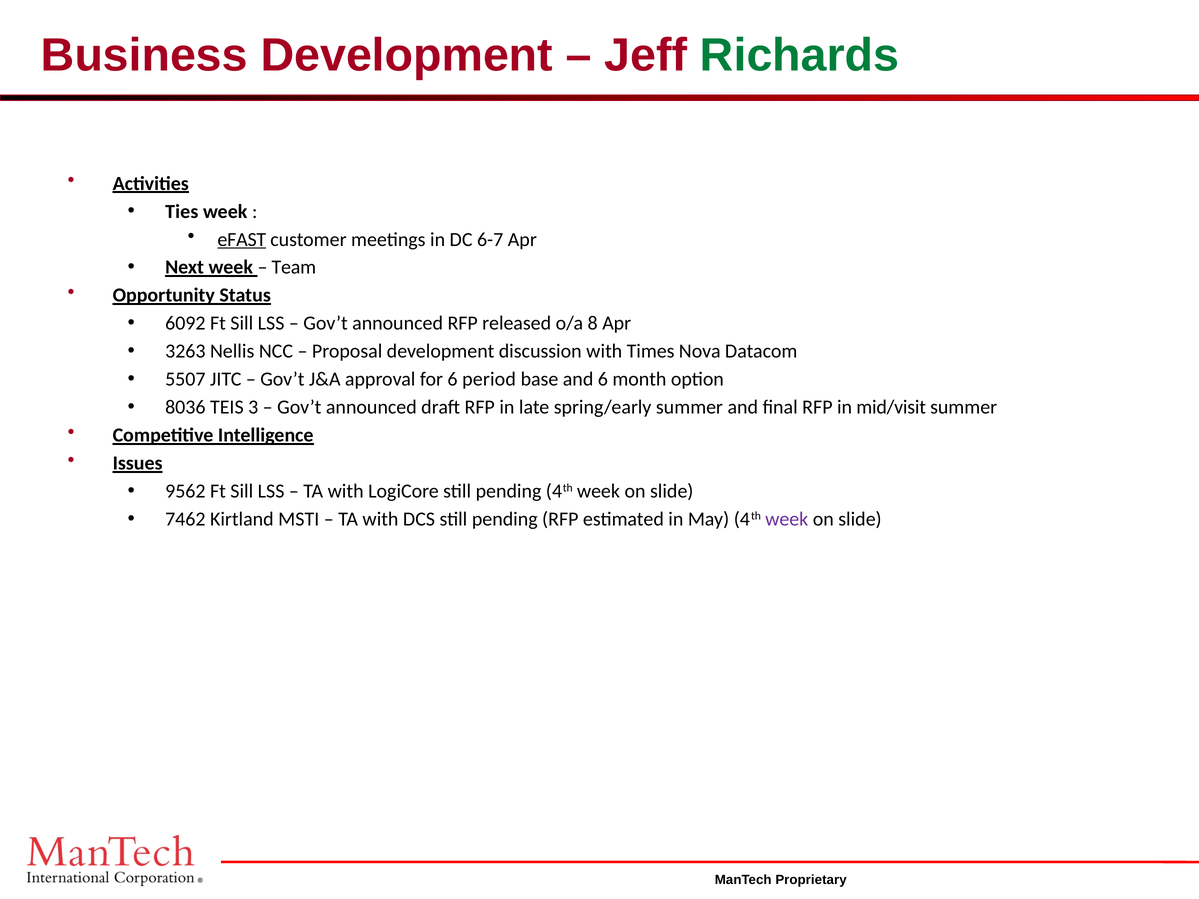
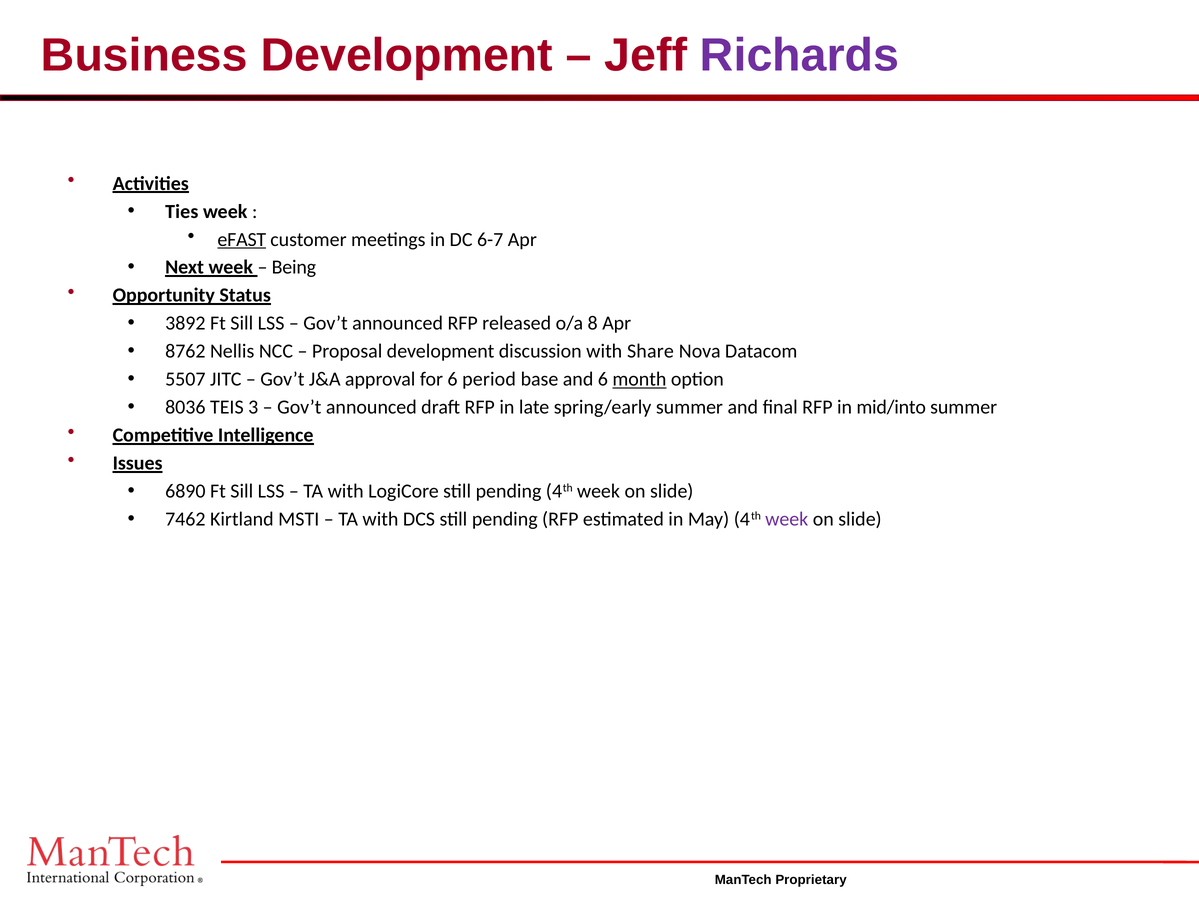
Richards colour: green -> purple
Team: Team -> Being
6092: 6092 -> 3892
3263: 3263 -> 8762
Times: Times -> Share
month underline: none -> present
mid/visit: mid/visit -> mid/into
9562: 9562 -> 6890
